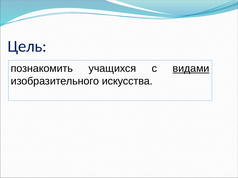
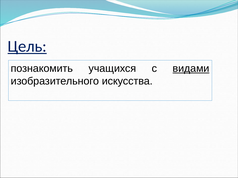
Цель underline: none -> present
